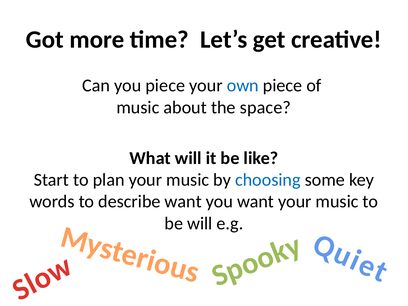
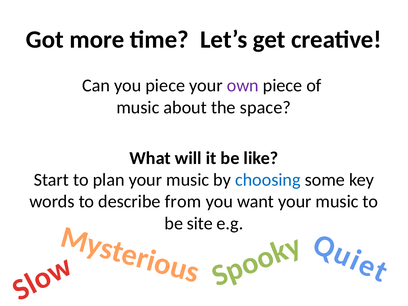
own colour: blue -> purple
describe want: want -> from
be will: will -> site
